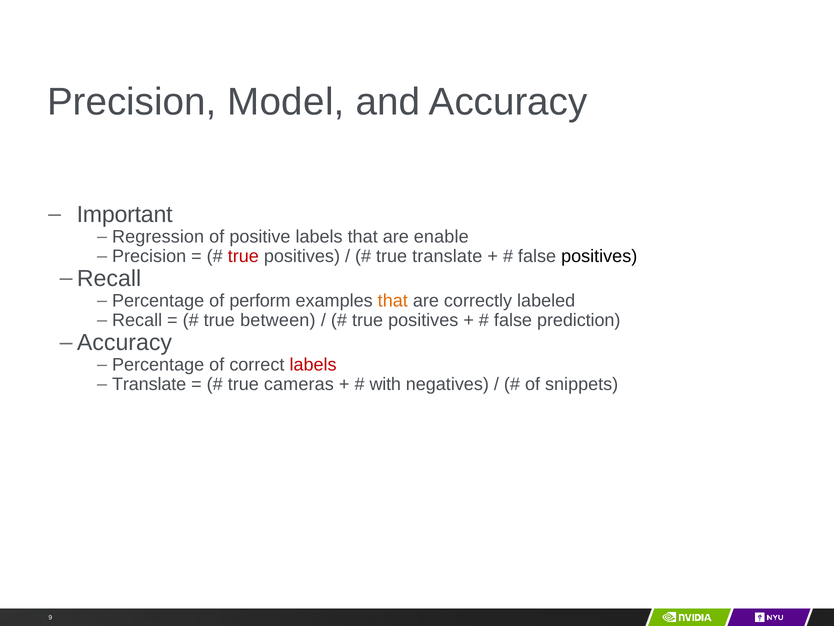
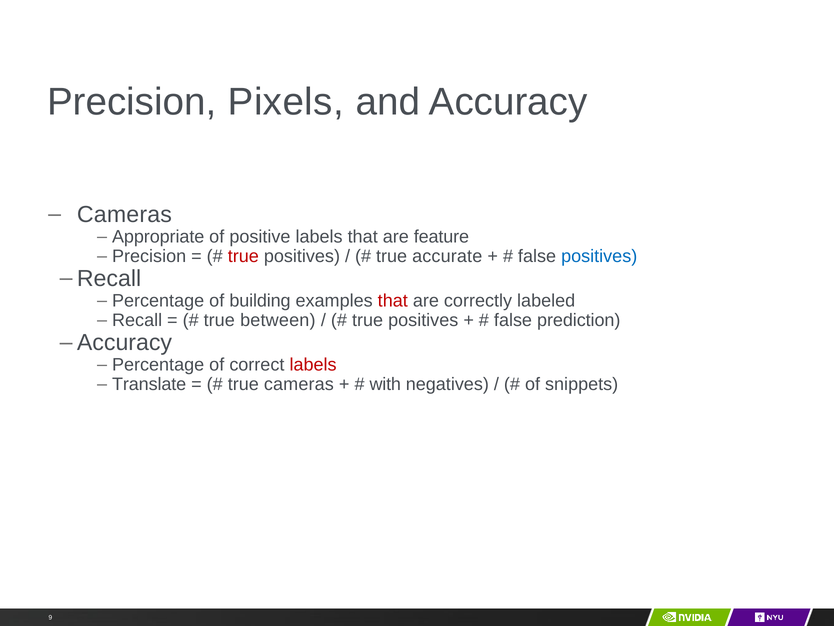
Model: Model -> Pixels
Important at (125, 215): Important -> Cameras
Regression: Regression -> Appropriate
enable: enable -> feature
true translate: translate -> accurate
positives at (599, 256) colour: black -> blue
perform: perform -> building
that at (393, 301) colour: orange -> red
